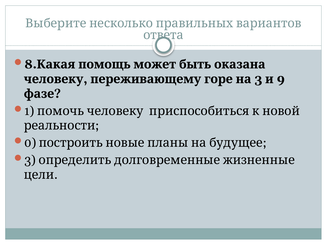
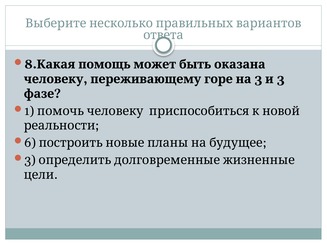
3 9: 9 -> 3
0: 0 -> 6
